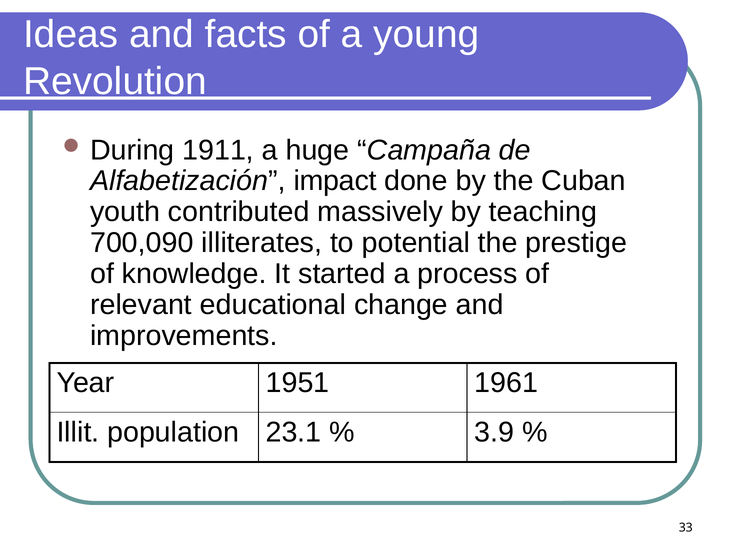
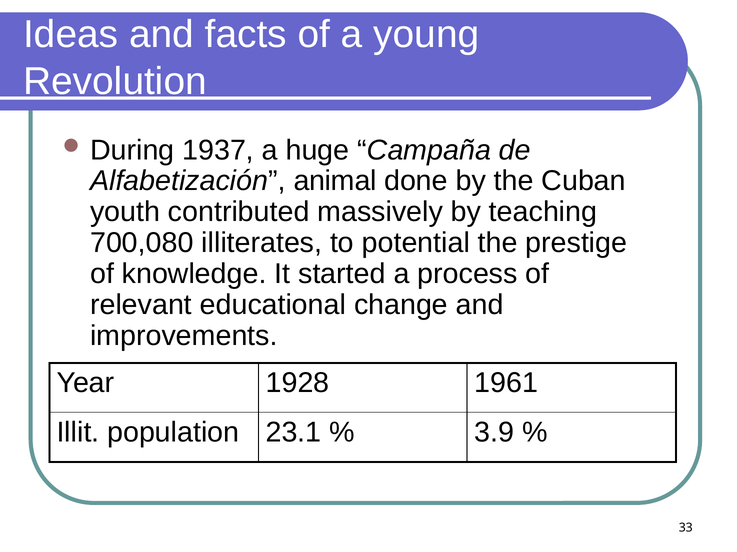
1911: 1911 -> 1937
impact: impact -> animal
700,090: 700,090 -> 700,080
1951: 1951 -> 1928
